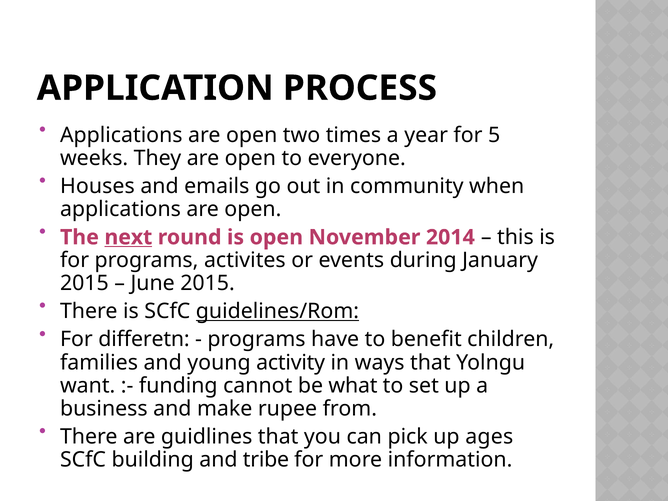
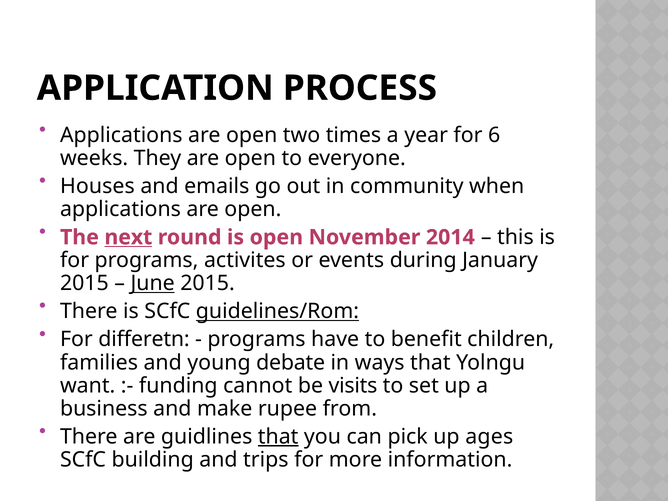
5: 5 -> 6
June underline: none -> present
activity: activity -> debate
what: what -> visits
that at (278, 437) underline: none -> present
tribe: tribe -> trips
